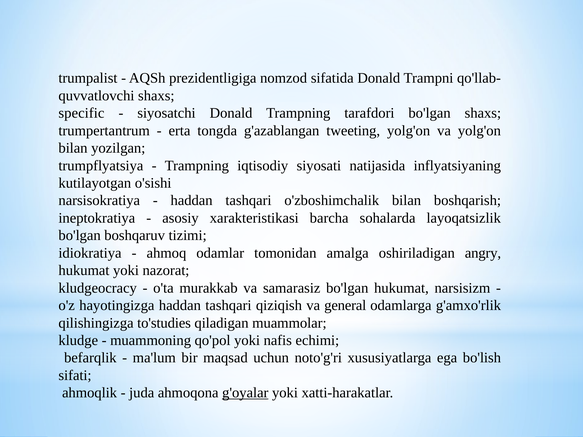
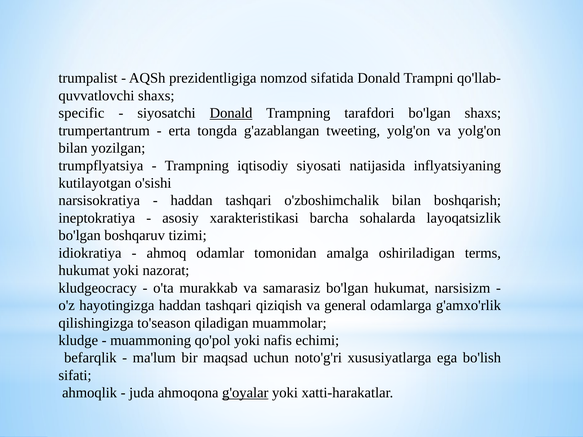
Donald at (231, 113) underline: none -> present
angry: angry -> terms
to'studies: to'studies -> to'season
